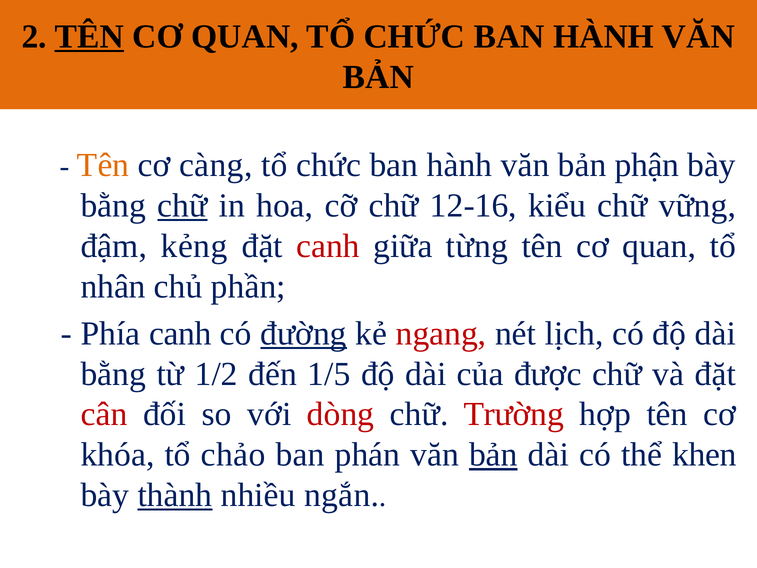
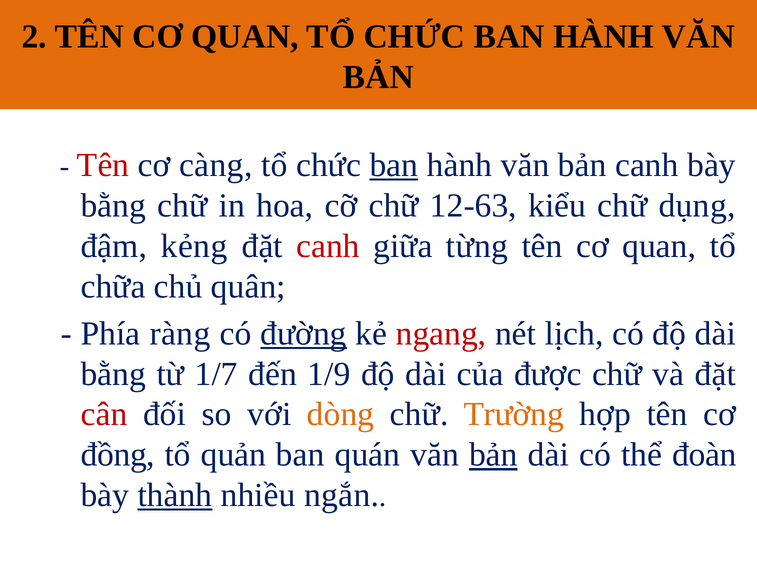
TÊN at (89, 37) underline: present -> none
Tên at (103, 165) colour: orange -> red
ban at (394, 165) underline: none -> present
bản phận: phận -> canh
chữ at (182, 206) underline: present -> none
12-16: 12-16 -> 12-63
vững: vững -> dụng
nhân: nhân -> chữa
phần: phần -> quân
Phía canh: canh -> ràng
1/2: 1/2 -> 1/7
1/5: 1/5 -> 1/9
dòng colour: red -> orange
Trường colour: red -> orange
khóa: khóa -> đồng
chảo: chảo -> quản
phán: phán -> quán
khen: khen -> đoàn
